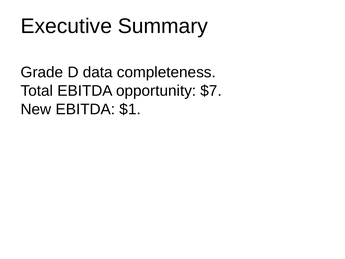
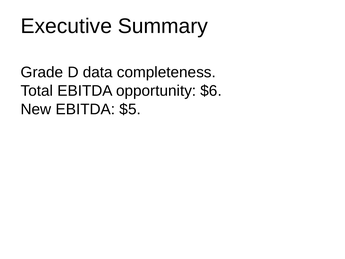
$7: $7 -> $6
$1: $1 -> $5
